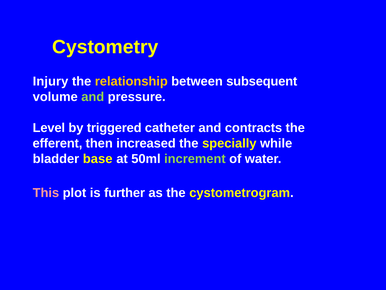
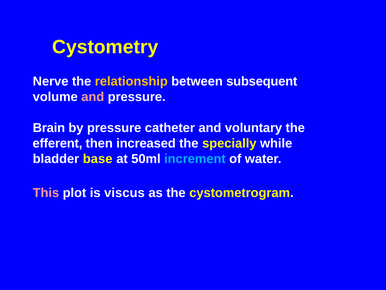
Injury: Injury -> Nerve
and at (93, 97) colour: light green -> pink
Level: Level -> Brain
by triggered: triggered -> pressure
contracts: contracts -> voluntary
increment colour: light green -> light blue
further: further -> viscus
